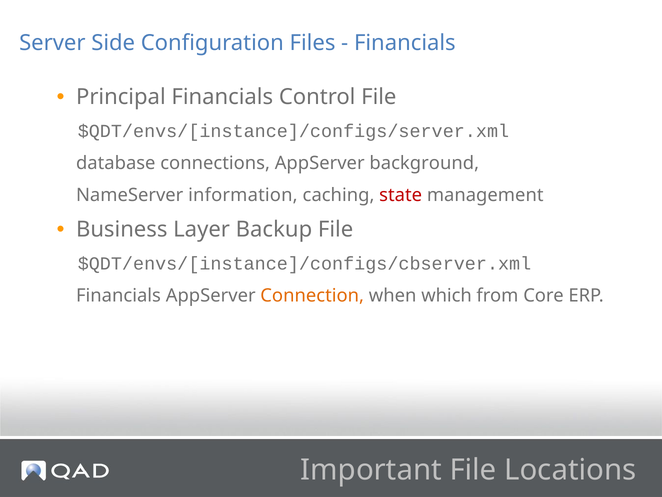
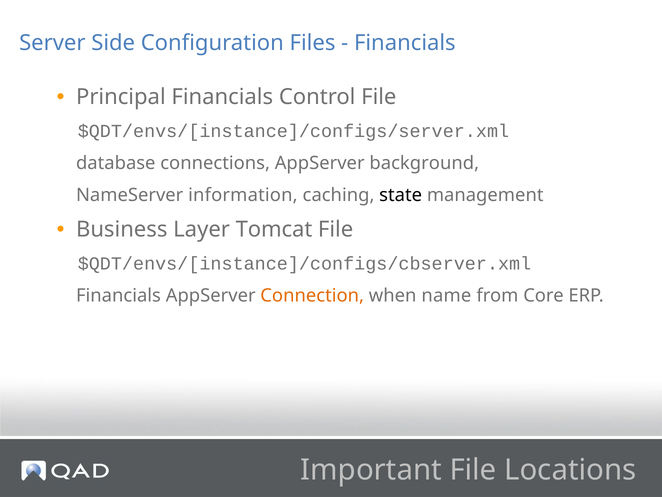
state colour: red -> black
Backup: Backup -> Tomcat
which: which -> name
